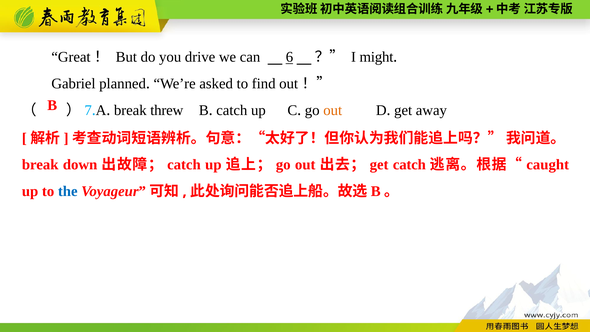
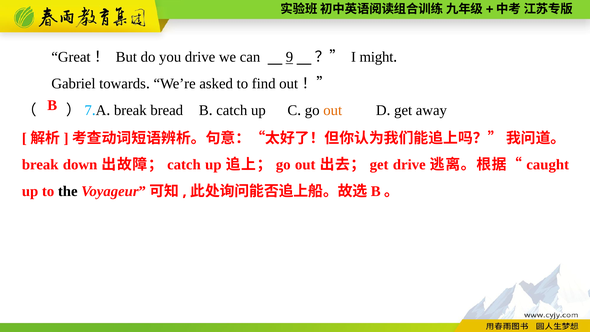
6: 6 -> 9
planned: planned -> towards
threw: threw -> bread
get catch: catch -> drive
the colour: blue -> black
